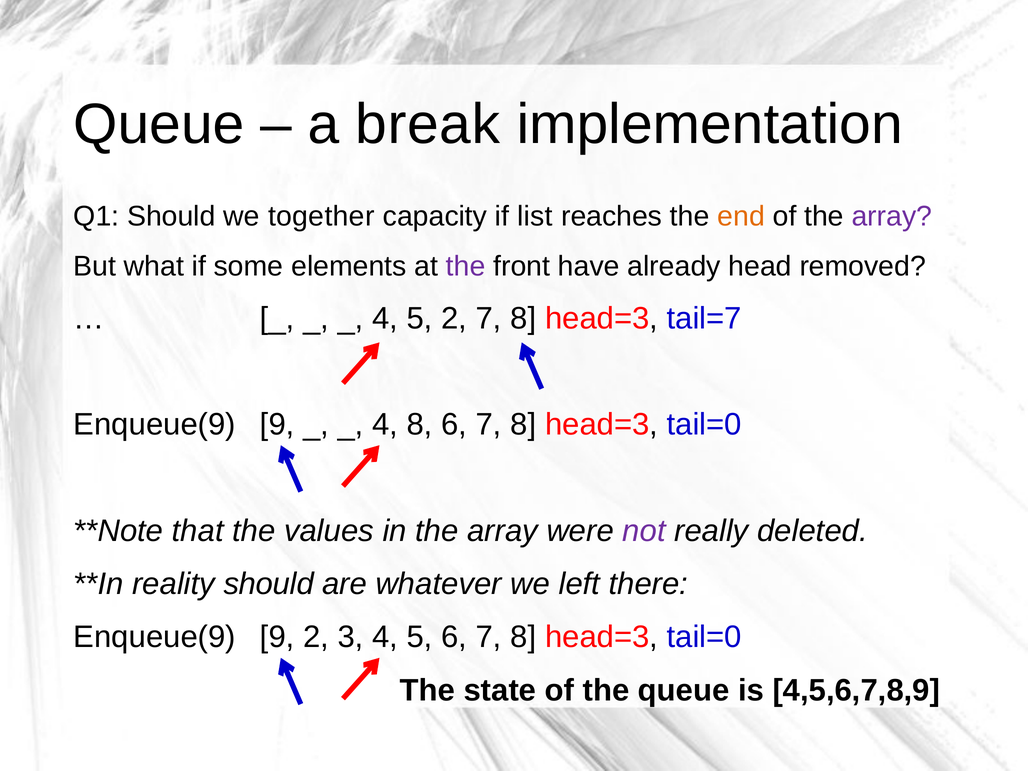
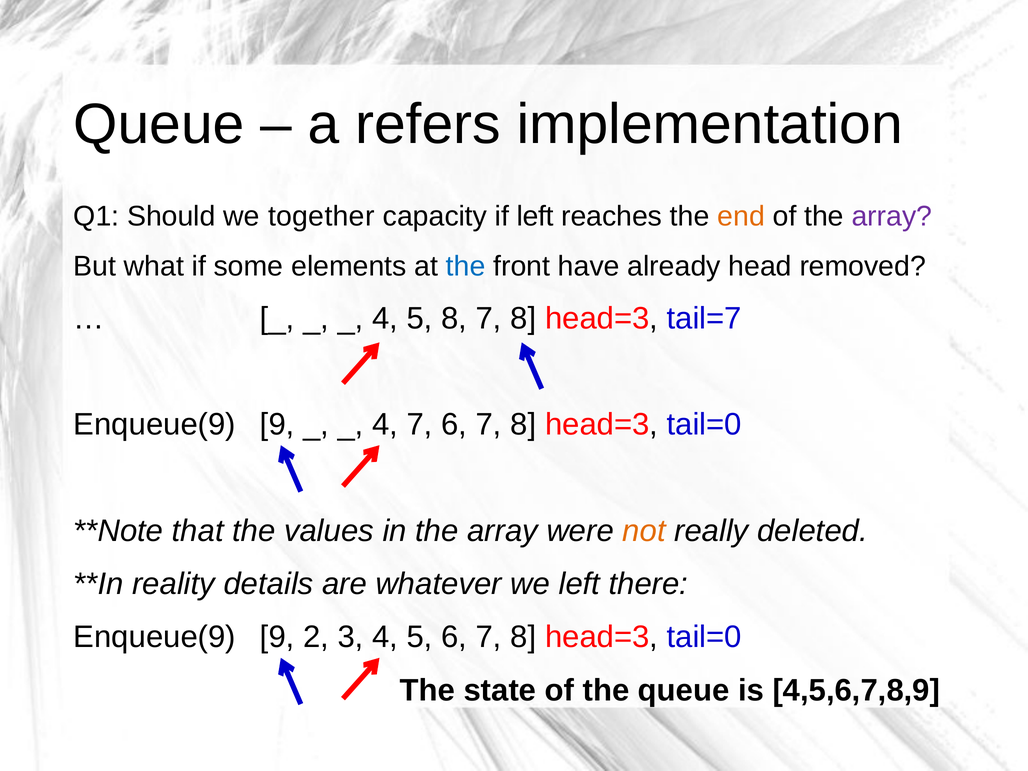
break: break -> refers
if list: list -> left
the at (466, 267) colour: purple -> blue
5 2: 2 -> 8
4 8: 8 -> 7
not colour: purple -> orange
reality should: should -> details
